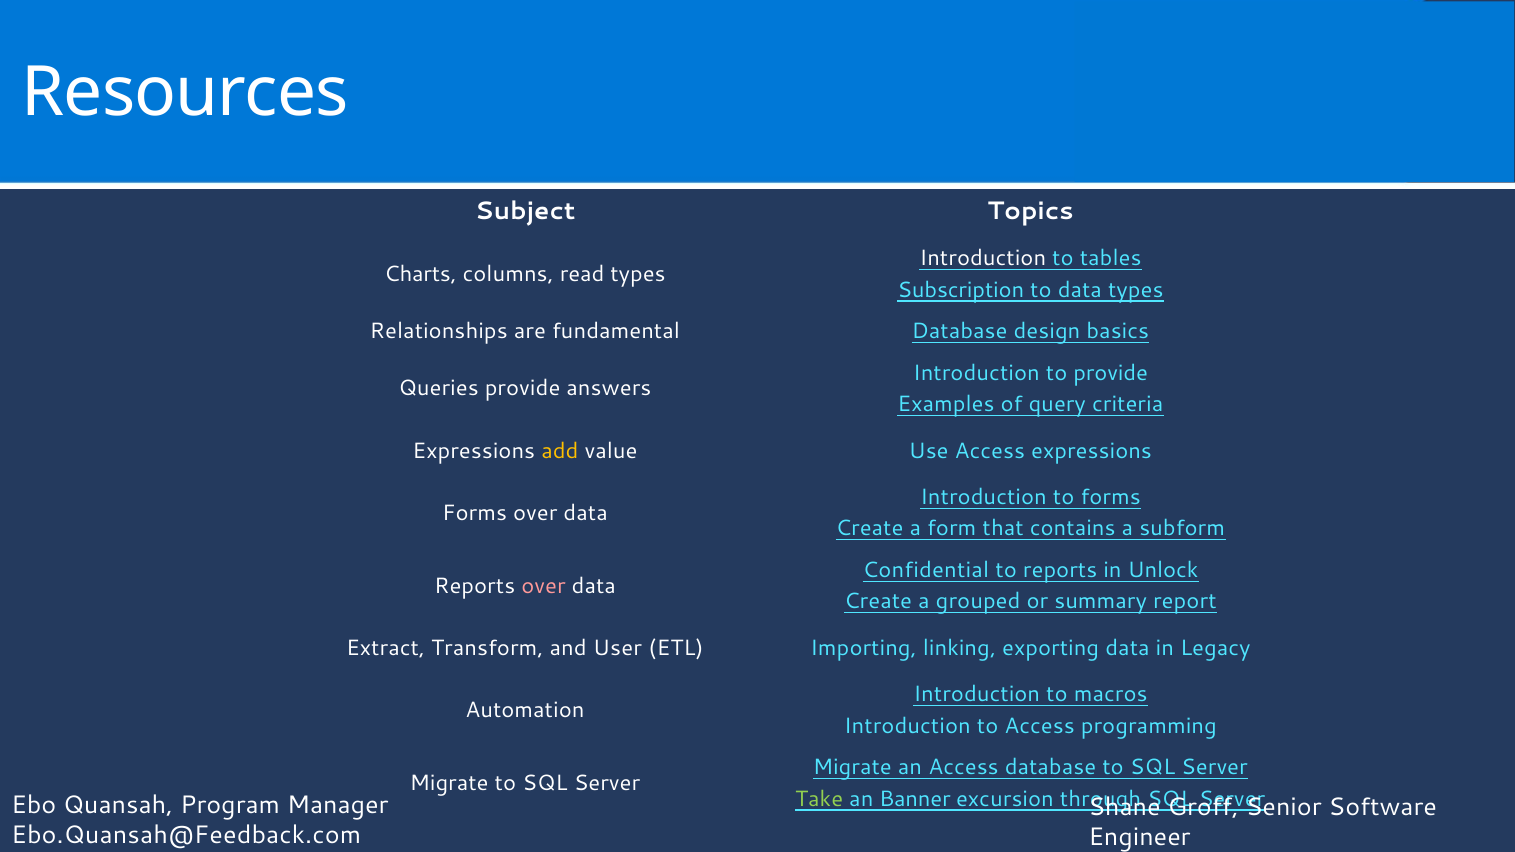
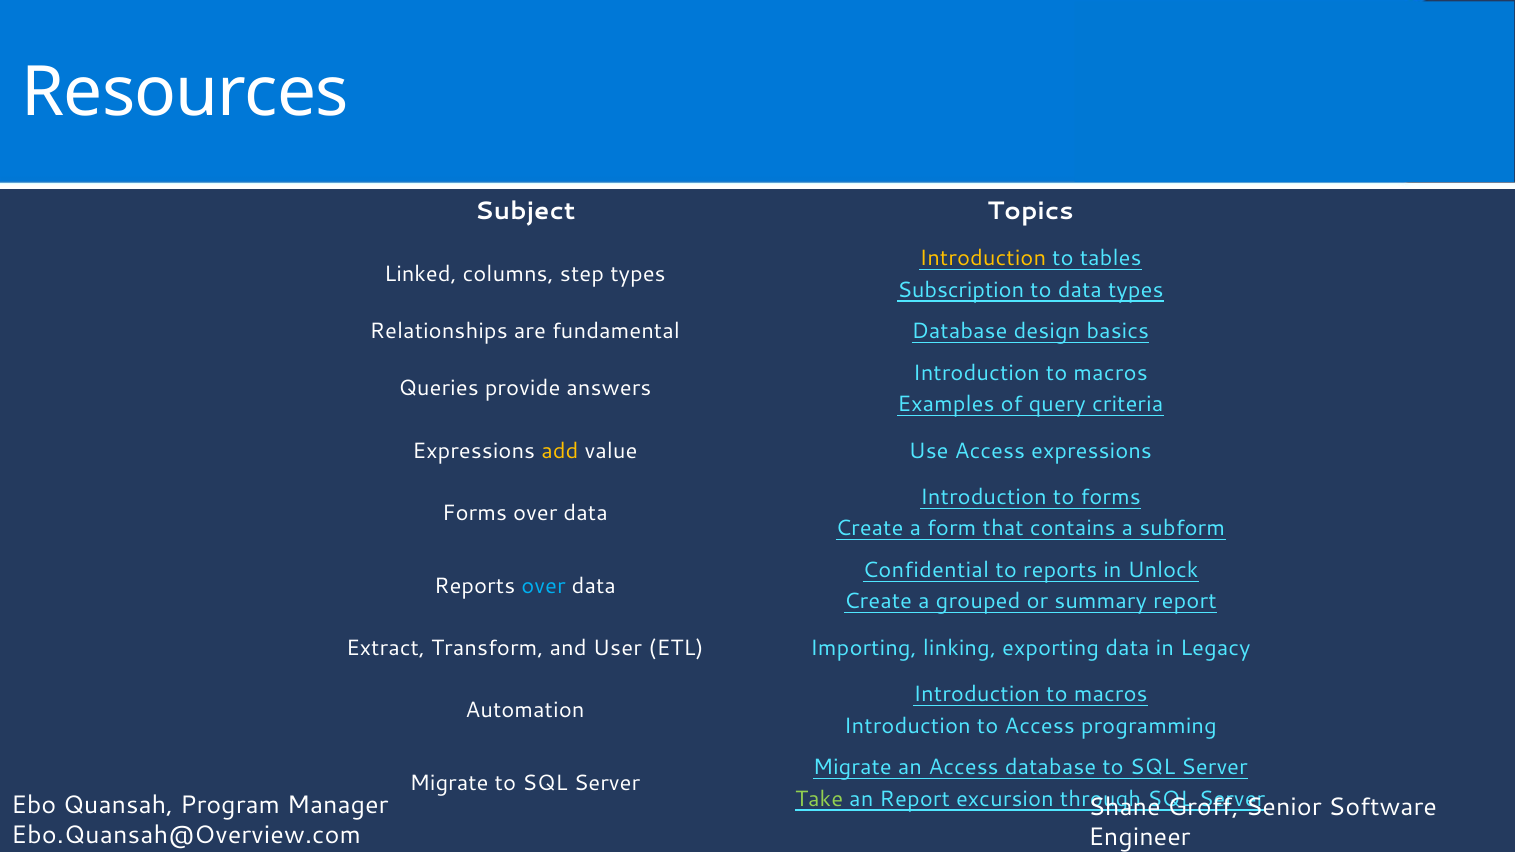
Introduction at (983, 258) colour: white -> yellow
Charts: Charts -> Linked
read: read -> step
provide at (1111, 373): provide -> macros
over at (543, 586) colour: pink -> light blue
an Banner: Banner -> Report
Ebo.Quansah@Feedback.com: Ebo.Quansah@Feedback.com -> Ebo.Quansah@Overview.com
